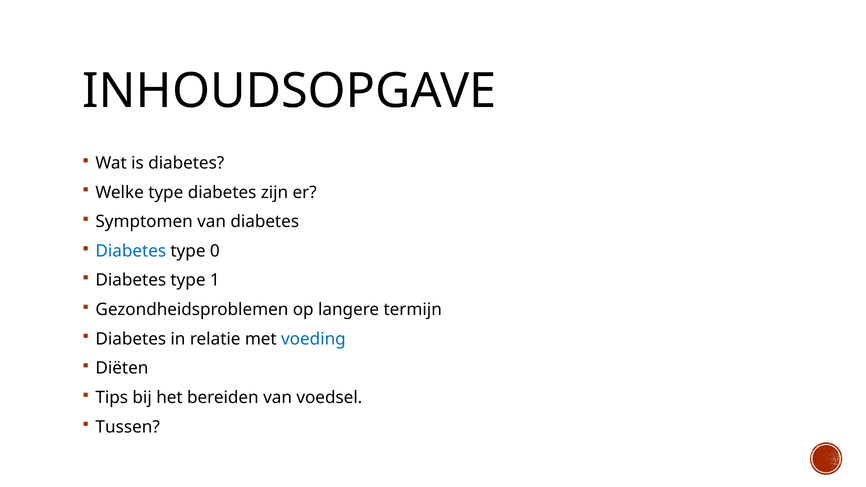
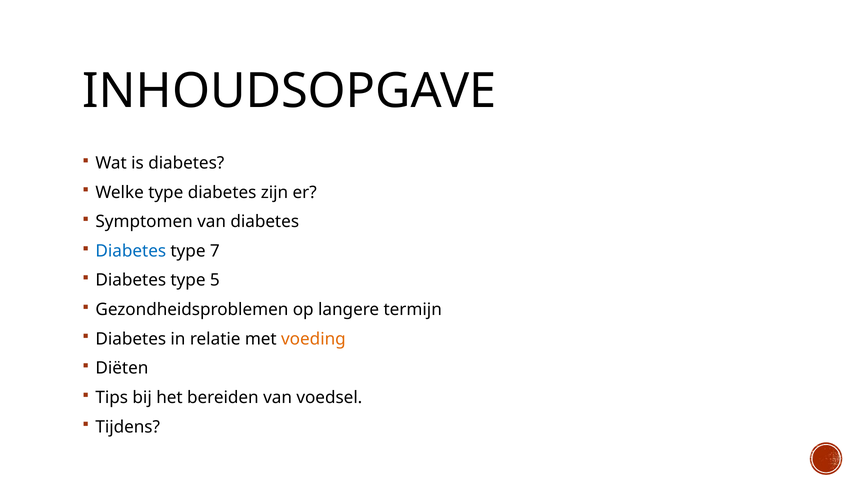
0: 0 -> 7
1: 1 -> 5
voeding colour: blue -> orange
Tussen: Tussen -> Tijdens
